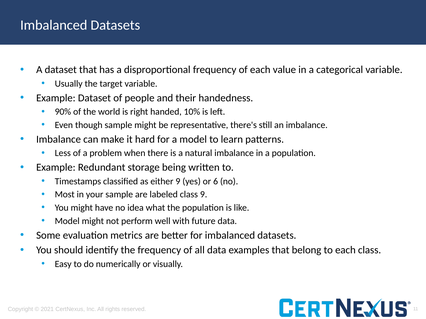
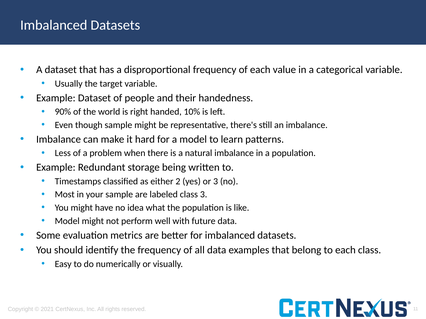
either 9: 9 -> 2
or 6: 6 -> 3
class 9: 9 -> 3
